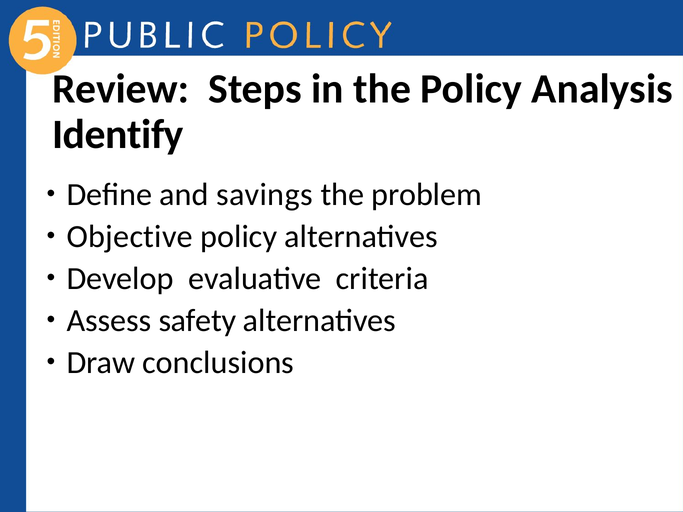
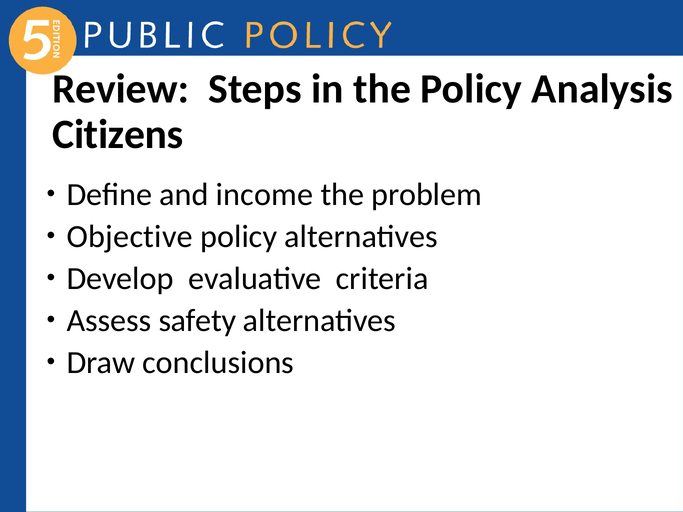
Identify: Identify -> Citizens
savings: savings -> income
